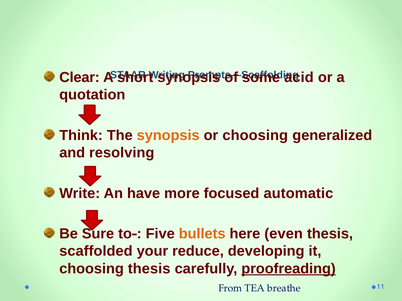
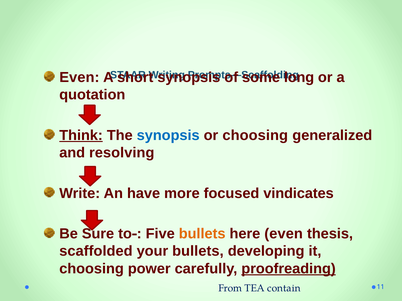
Clear at (80, 78): Clear -> Even
acid: acid -> long
Think underline: none -> present
synopsis at (168, 136) colour: orange -> blue
automatic: automatic -> vindicates
your reduce: reduce -> bullets
choosing thesis: thesis -> power
breathe: breathe -> contain
